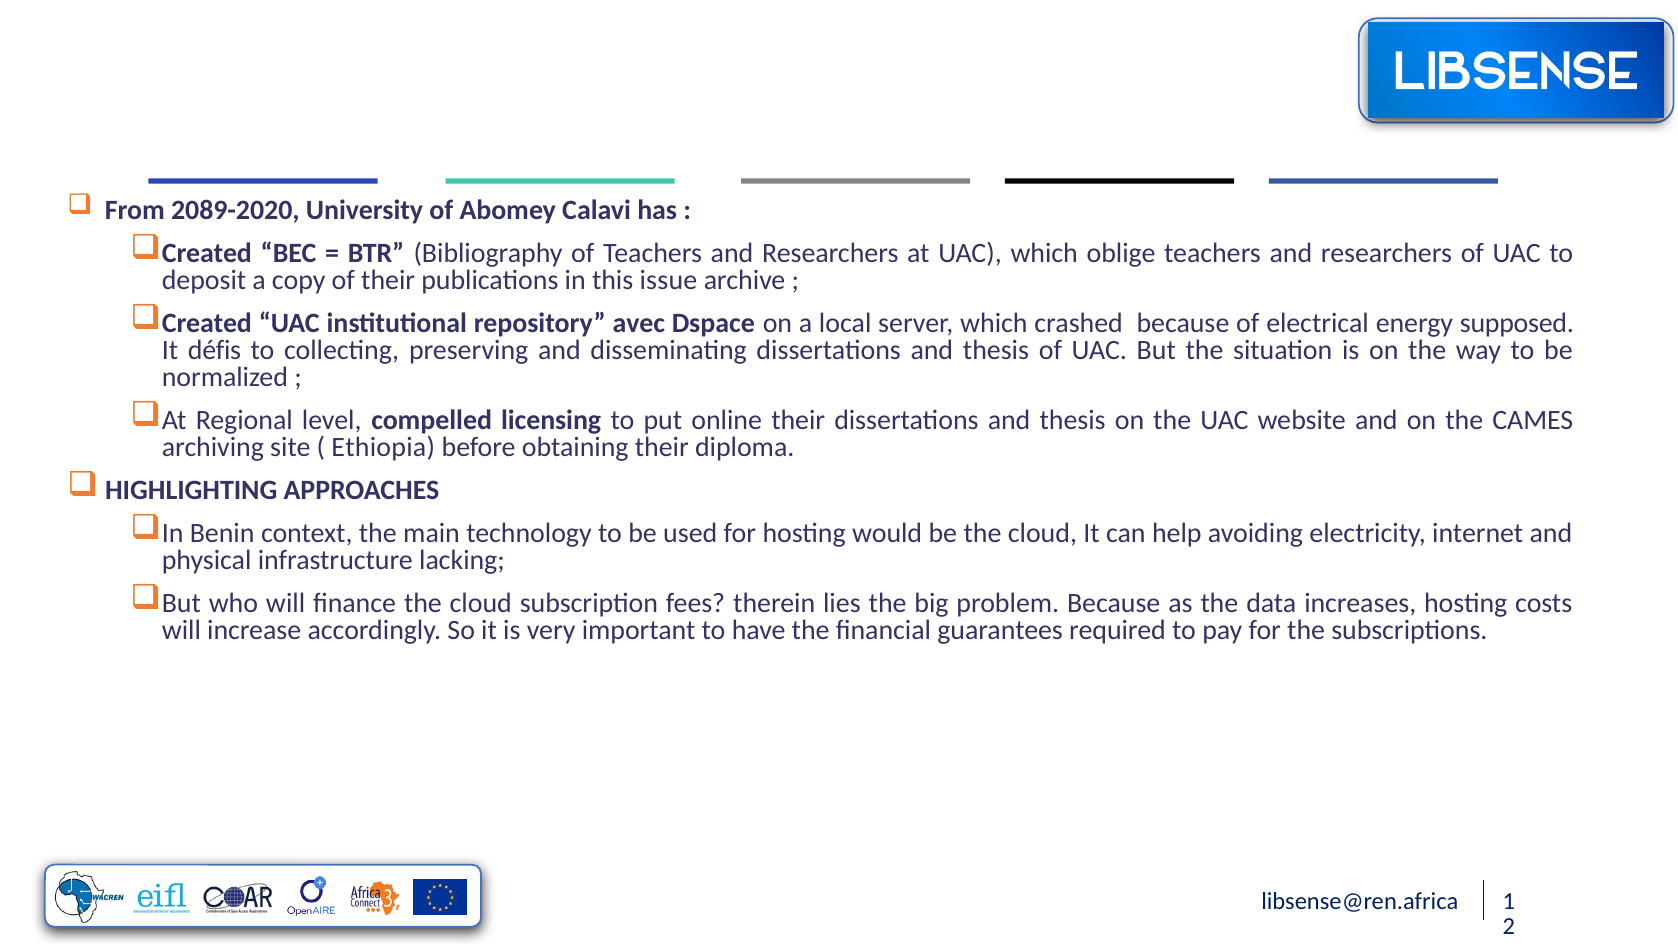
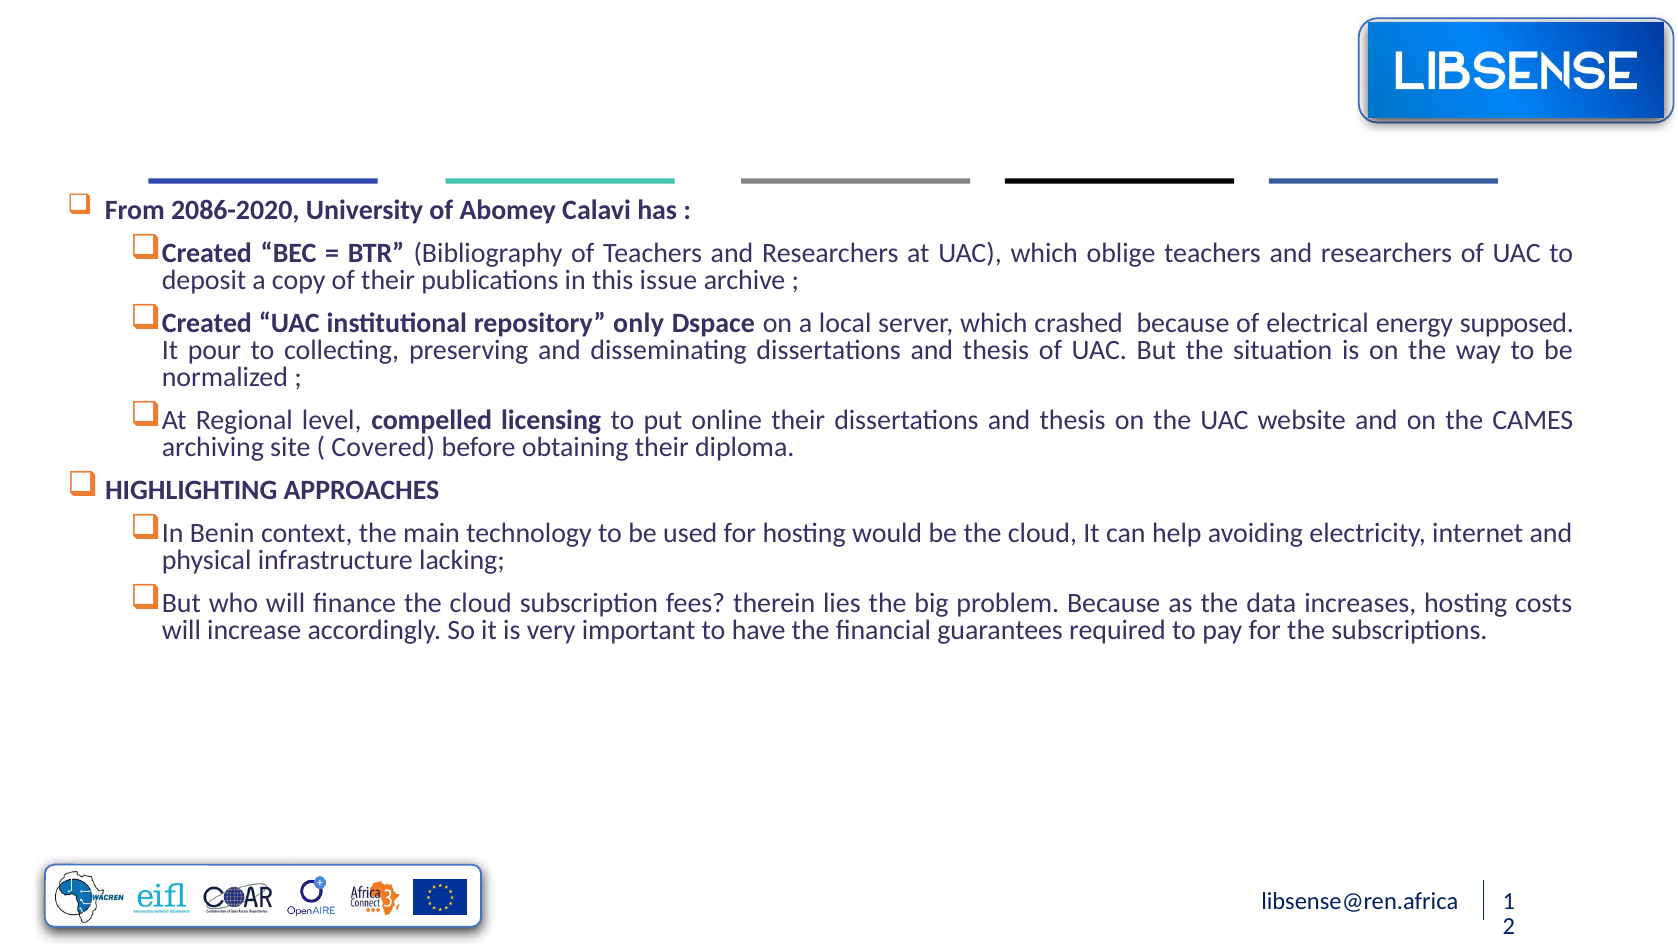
2089-2020: 2089-2020 -> 2086-2020
avec: avec -> only
défis: défis -> pour
Ethiopia: Ethiopia -> Covered
